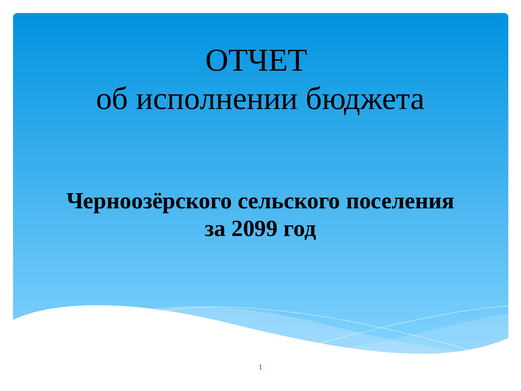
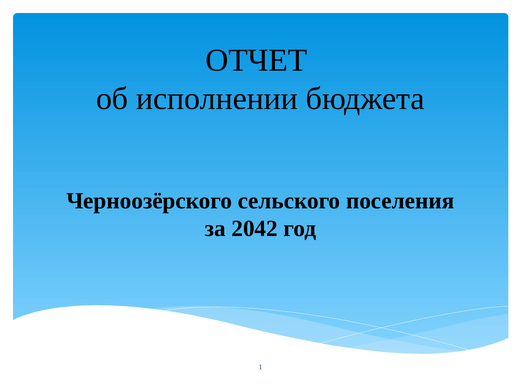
2099: 2099 -> 2042
